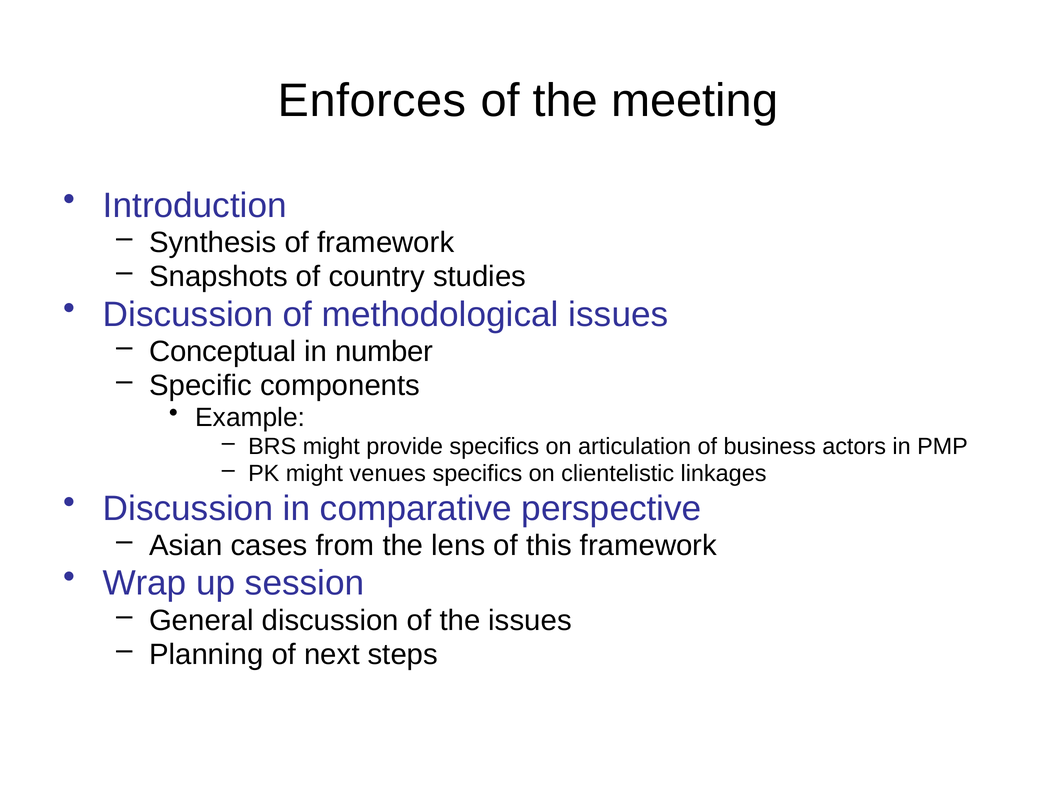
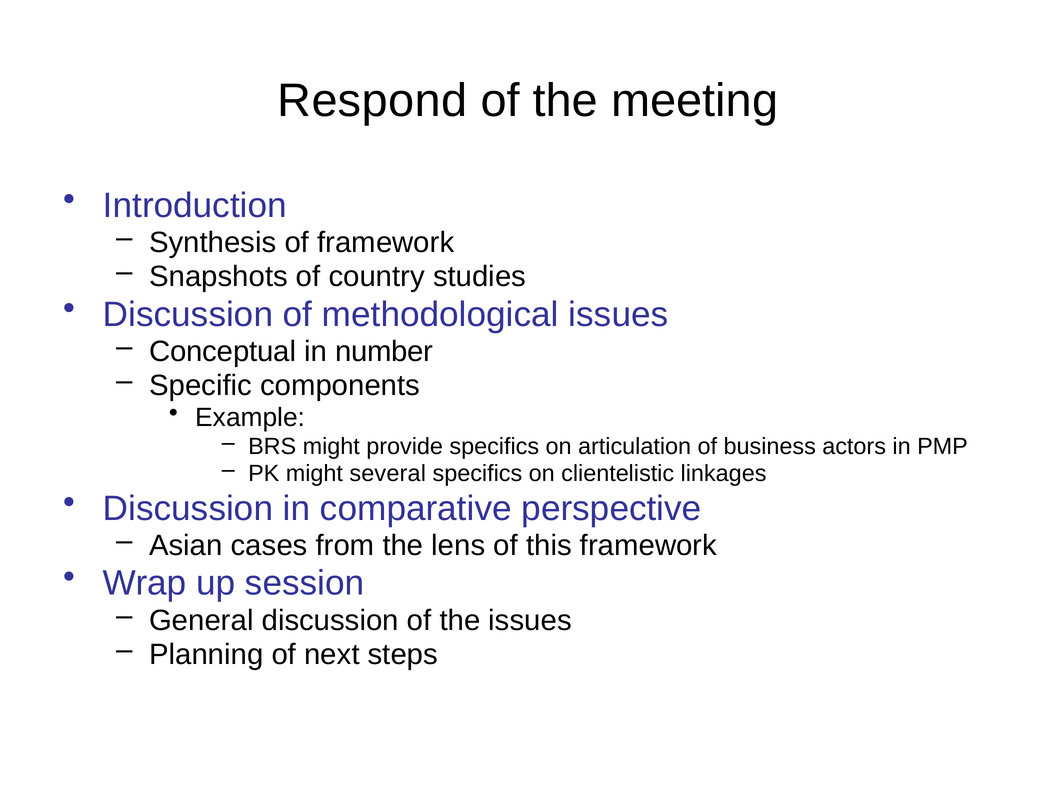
Enforces: Enforces -> Respond
venues: venues -> several
